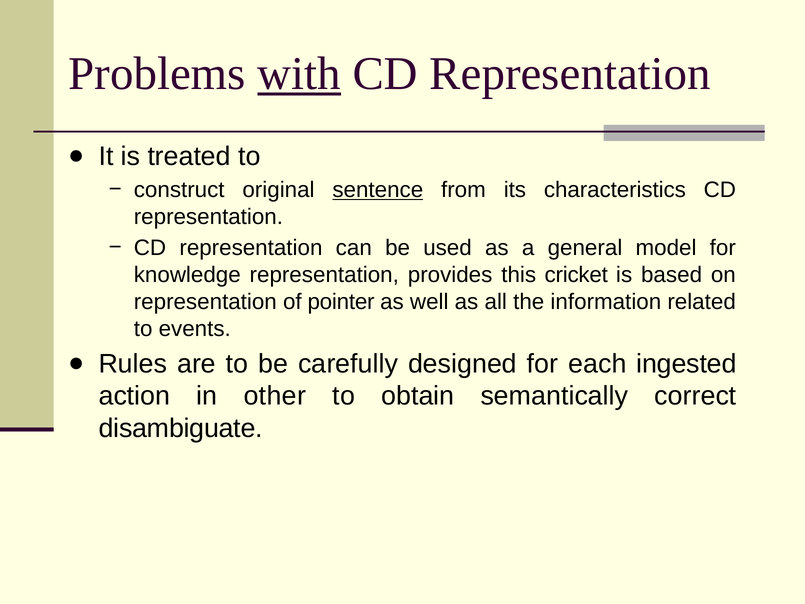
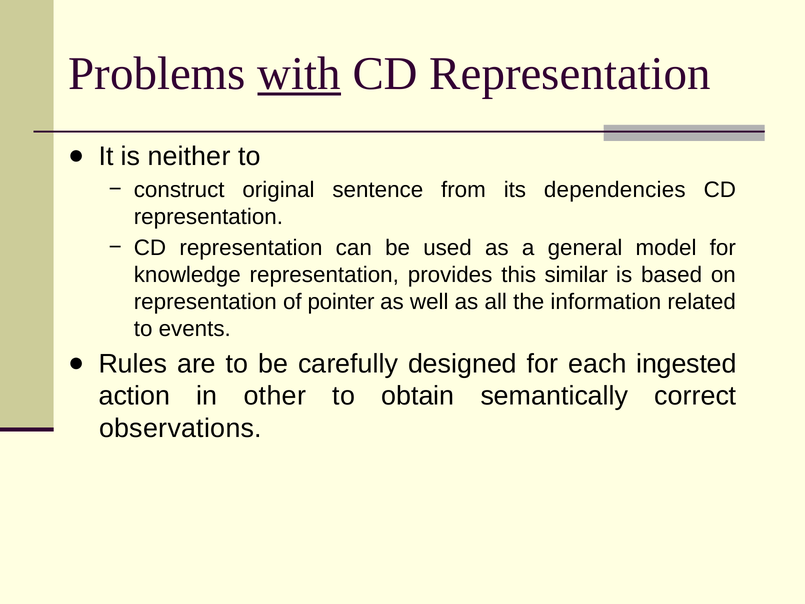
treated: treated -> neither
sentence underline: present -> none
characteristics: characteristics -> dependencies
cricket: cricket -> similar
disambiguate: disambiguate -> observations
